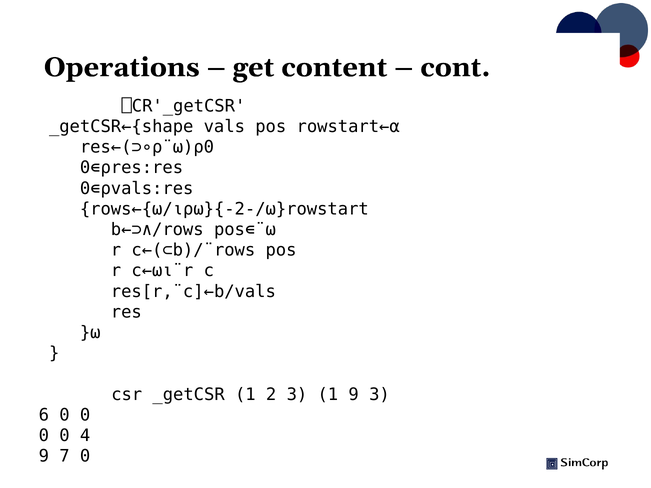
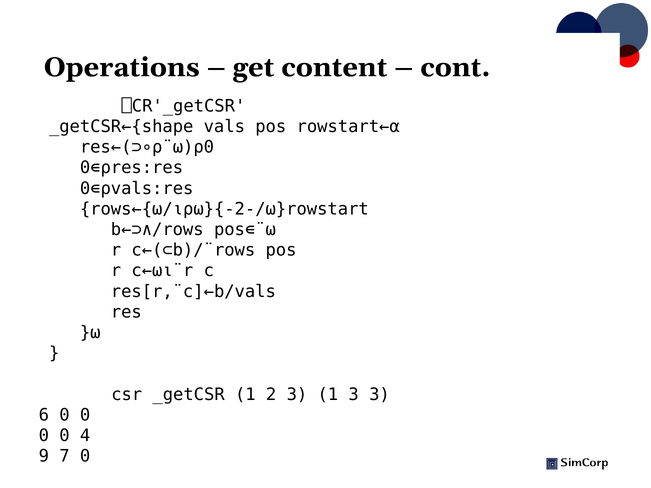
1 9: 9 -> 3
